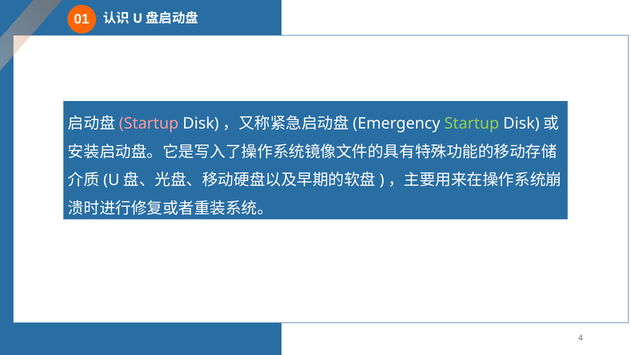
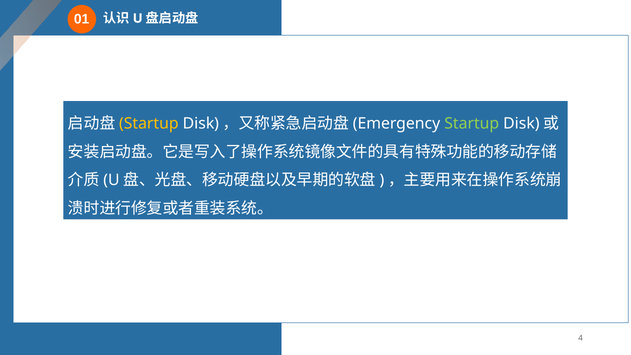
Startup at (149, 123) colour: pink -> yellow
